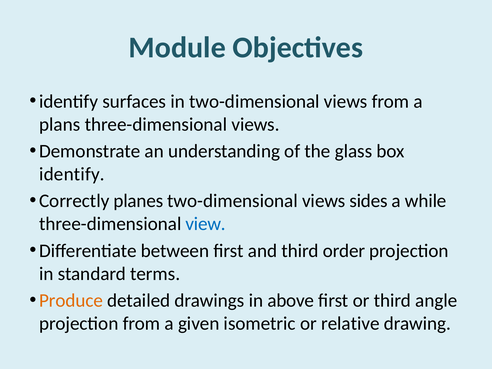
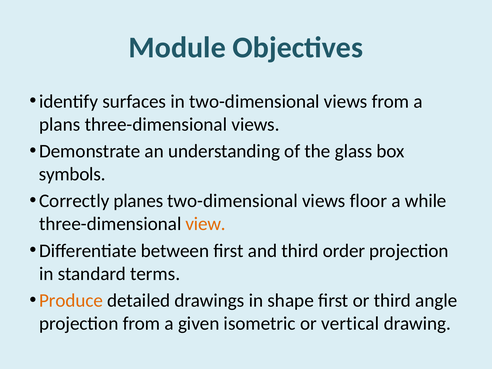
identify at (72, 174): identify -> symbols
sides: sides -> floor
view colour: blue -> orange
above: above -> shape
relative: relative -> vertical
